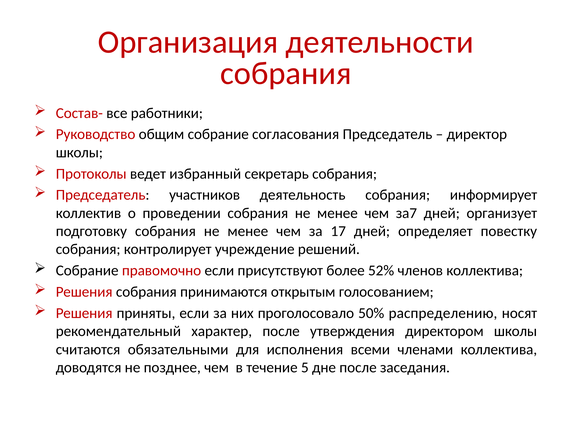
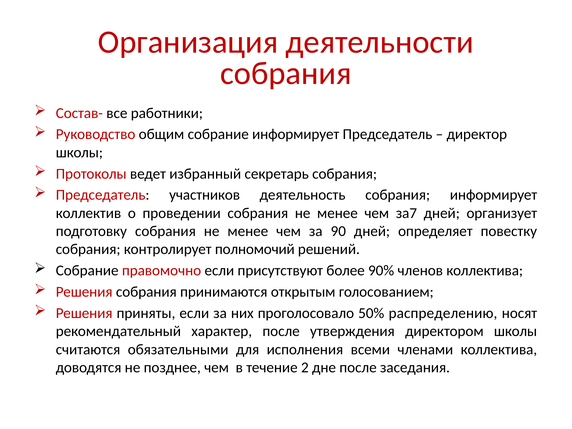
собрание согласования: согласования -> информирует
17: 17 -> 90
учреждение: учреждение -> полномочий
52%: 52% -> 90%
5: 5 -> 2
